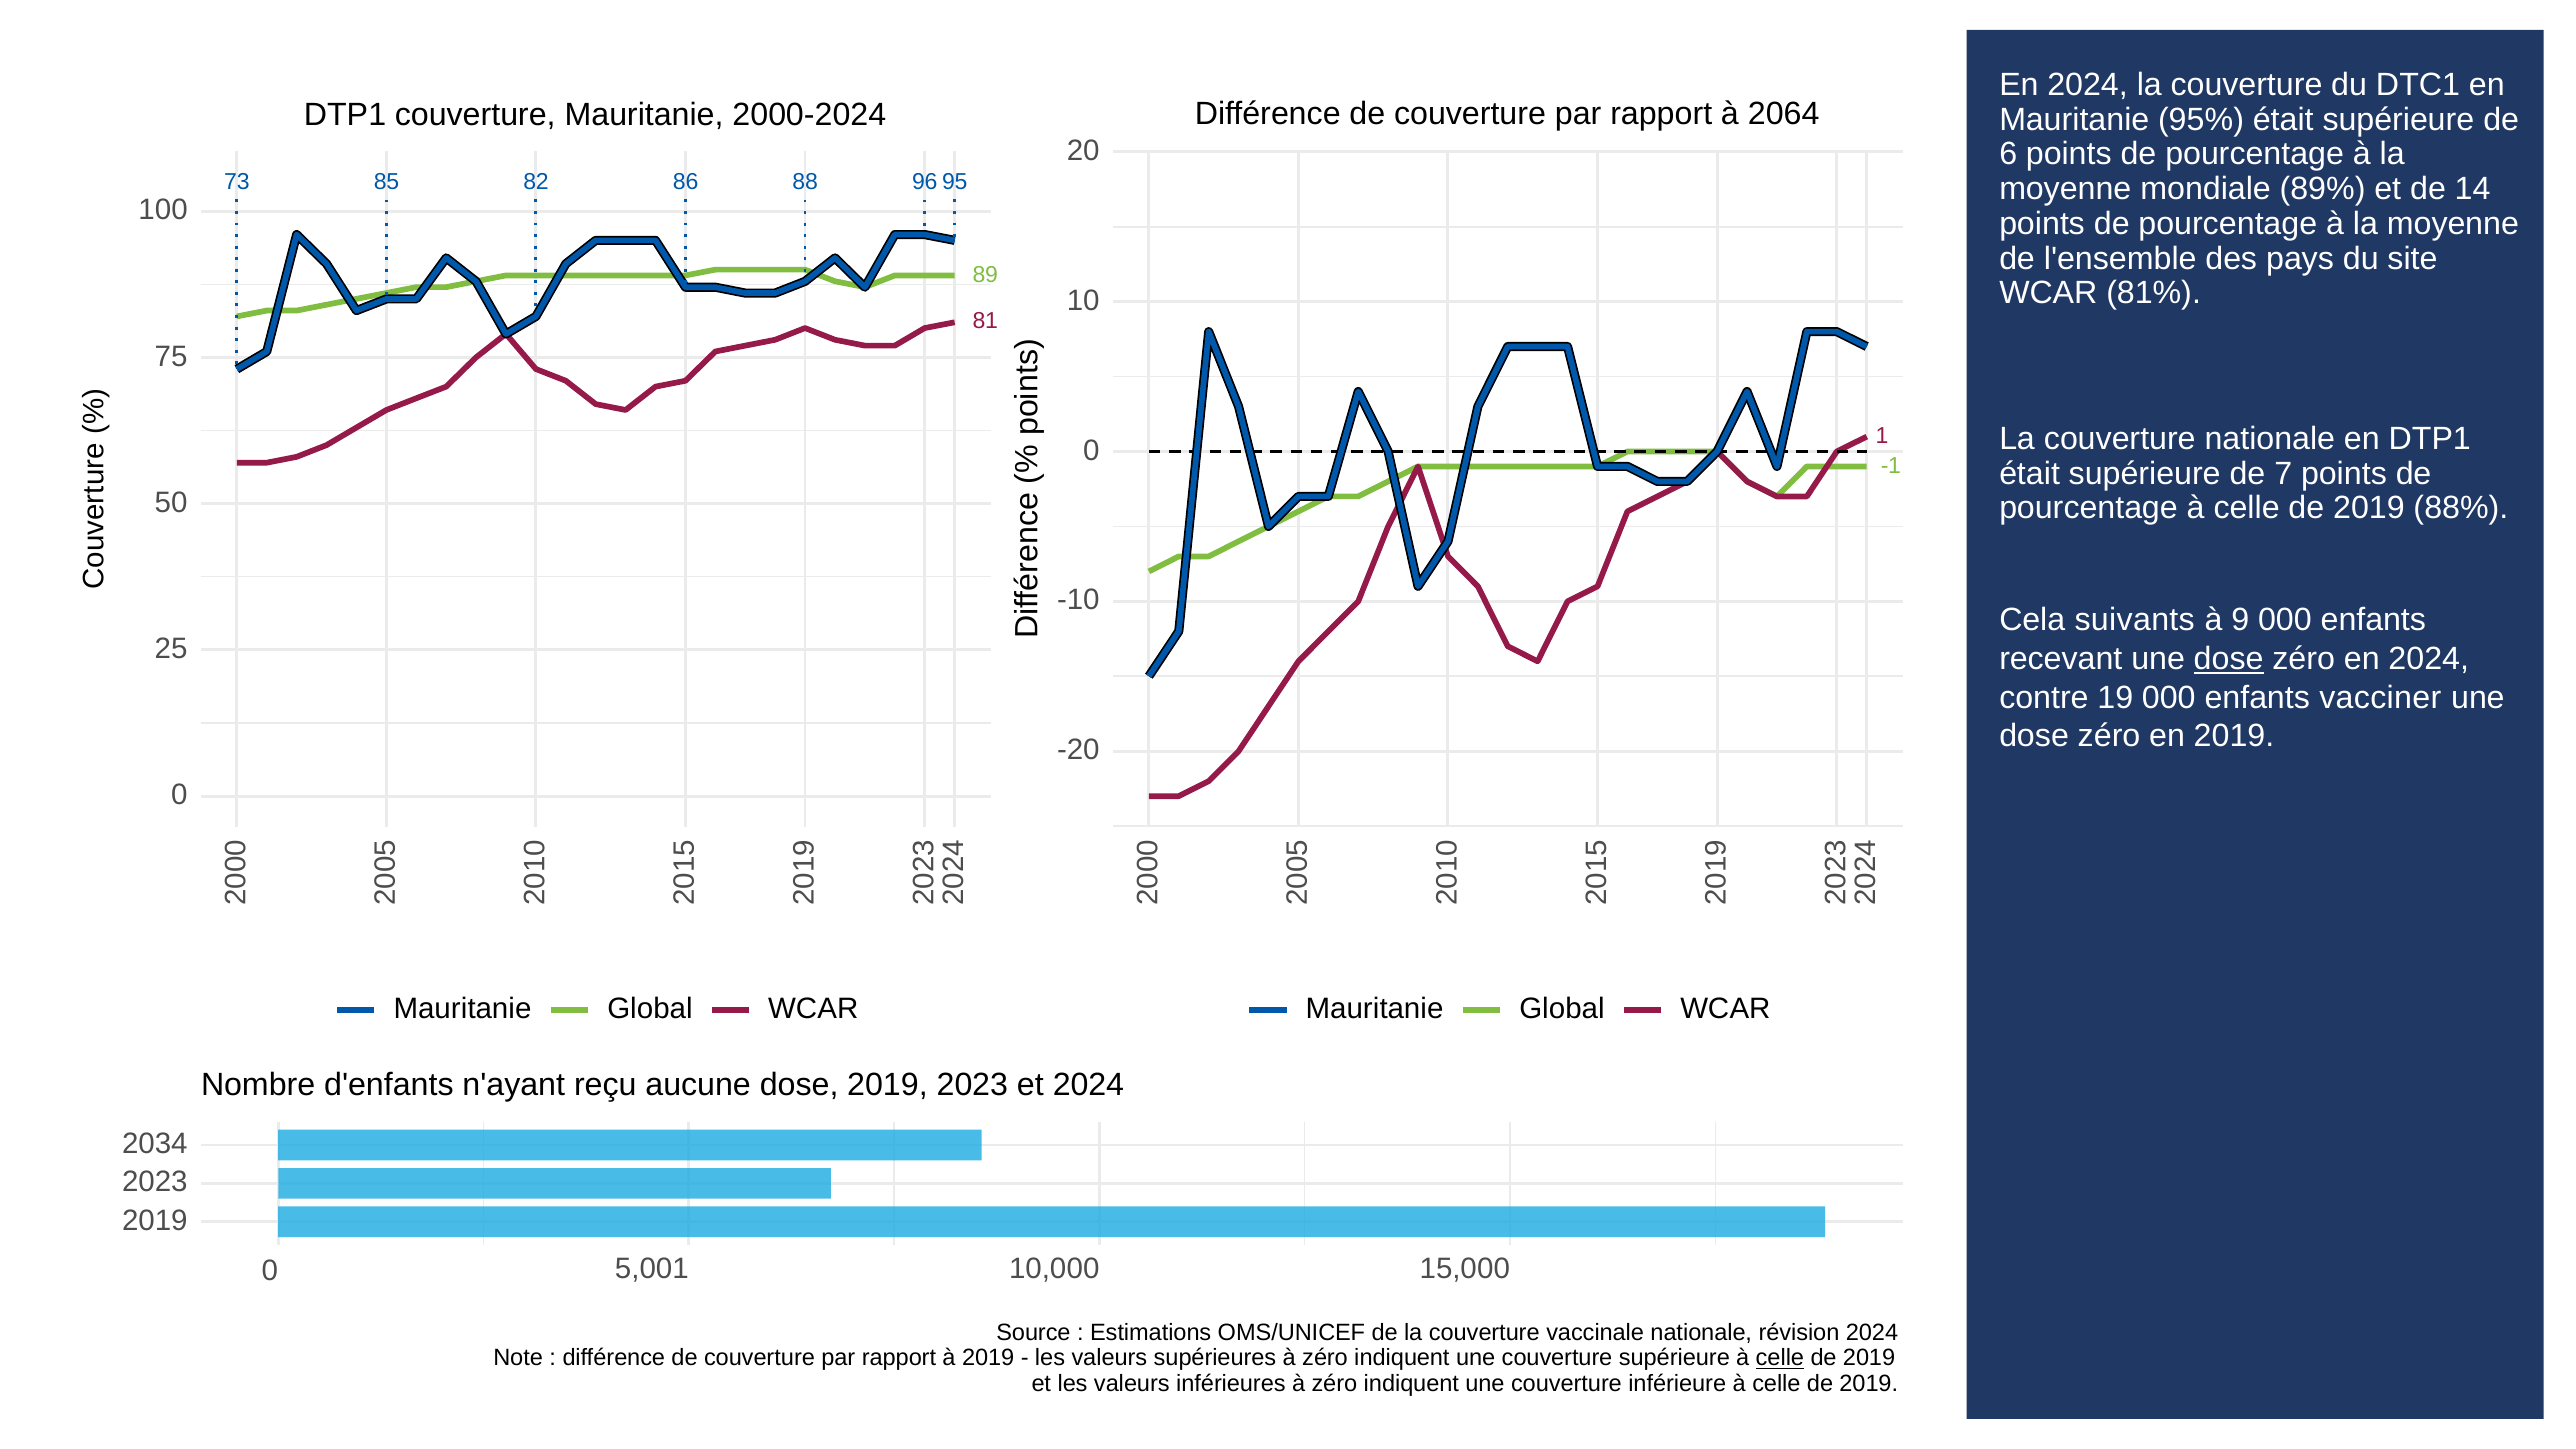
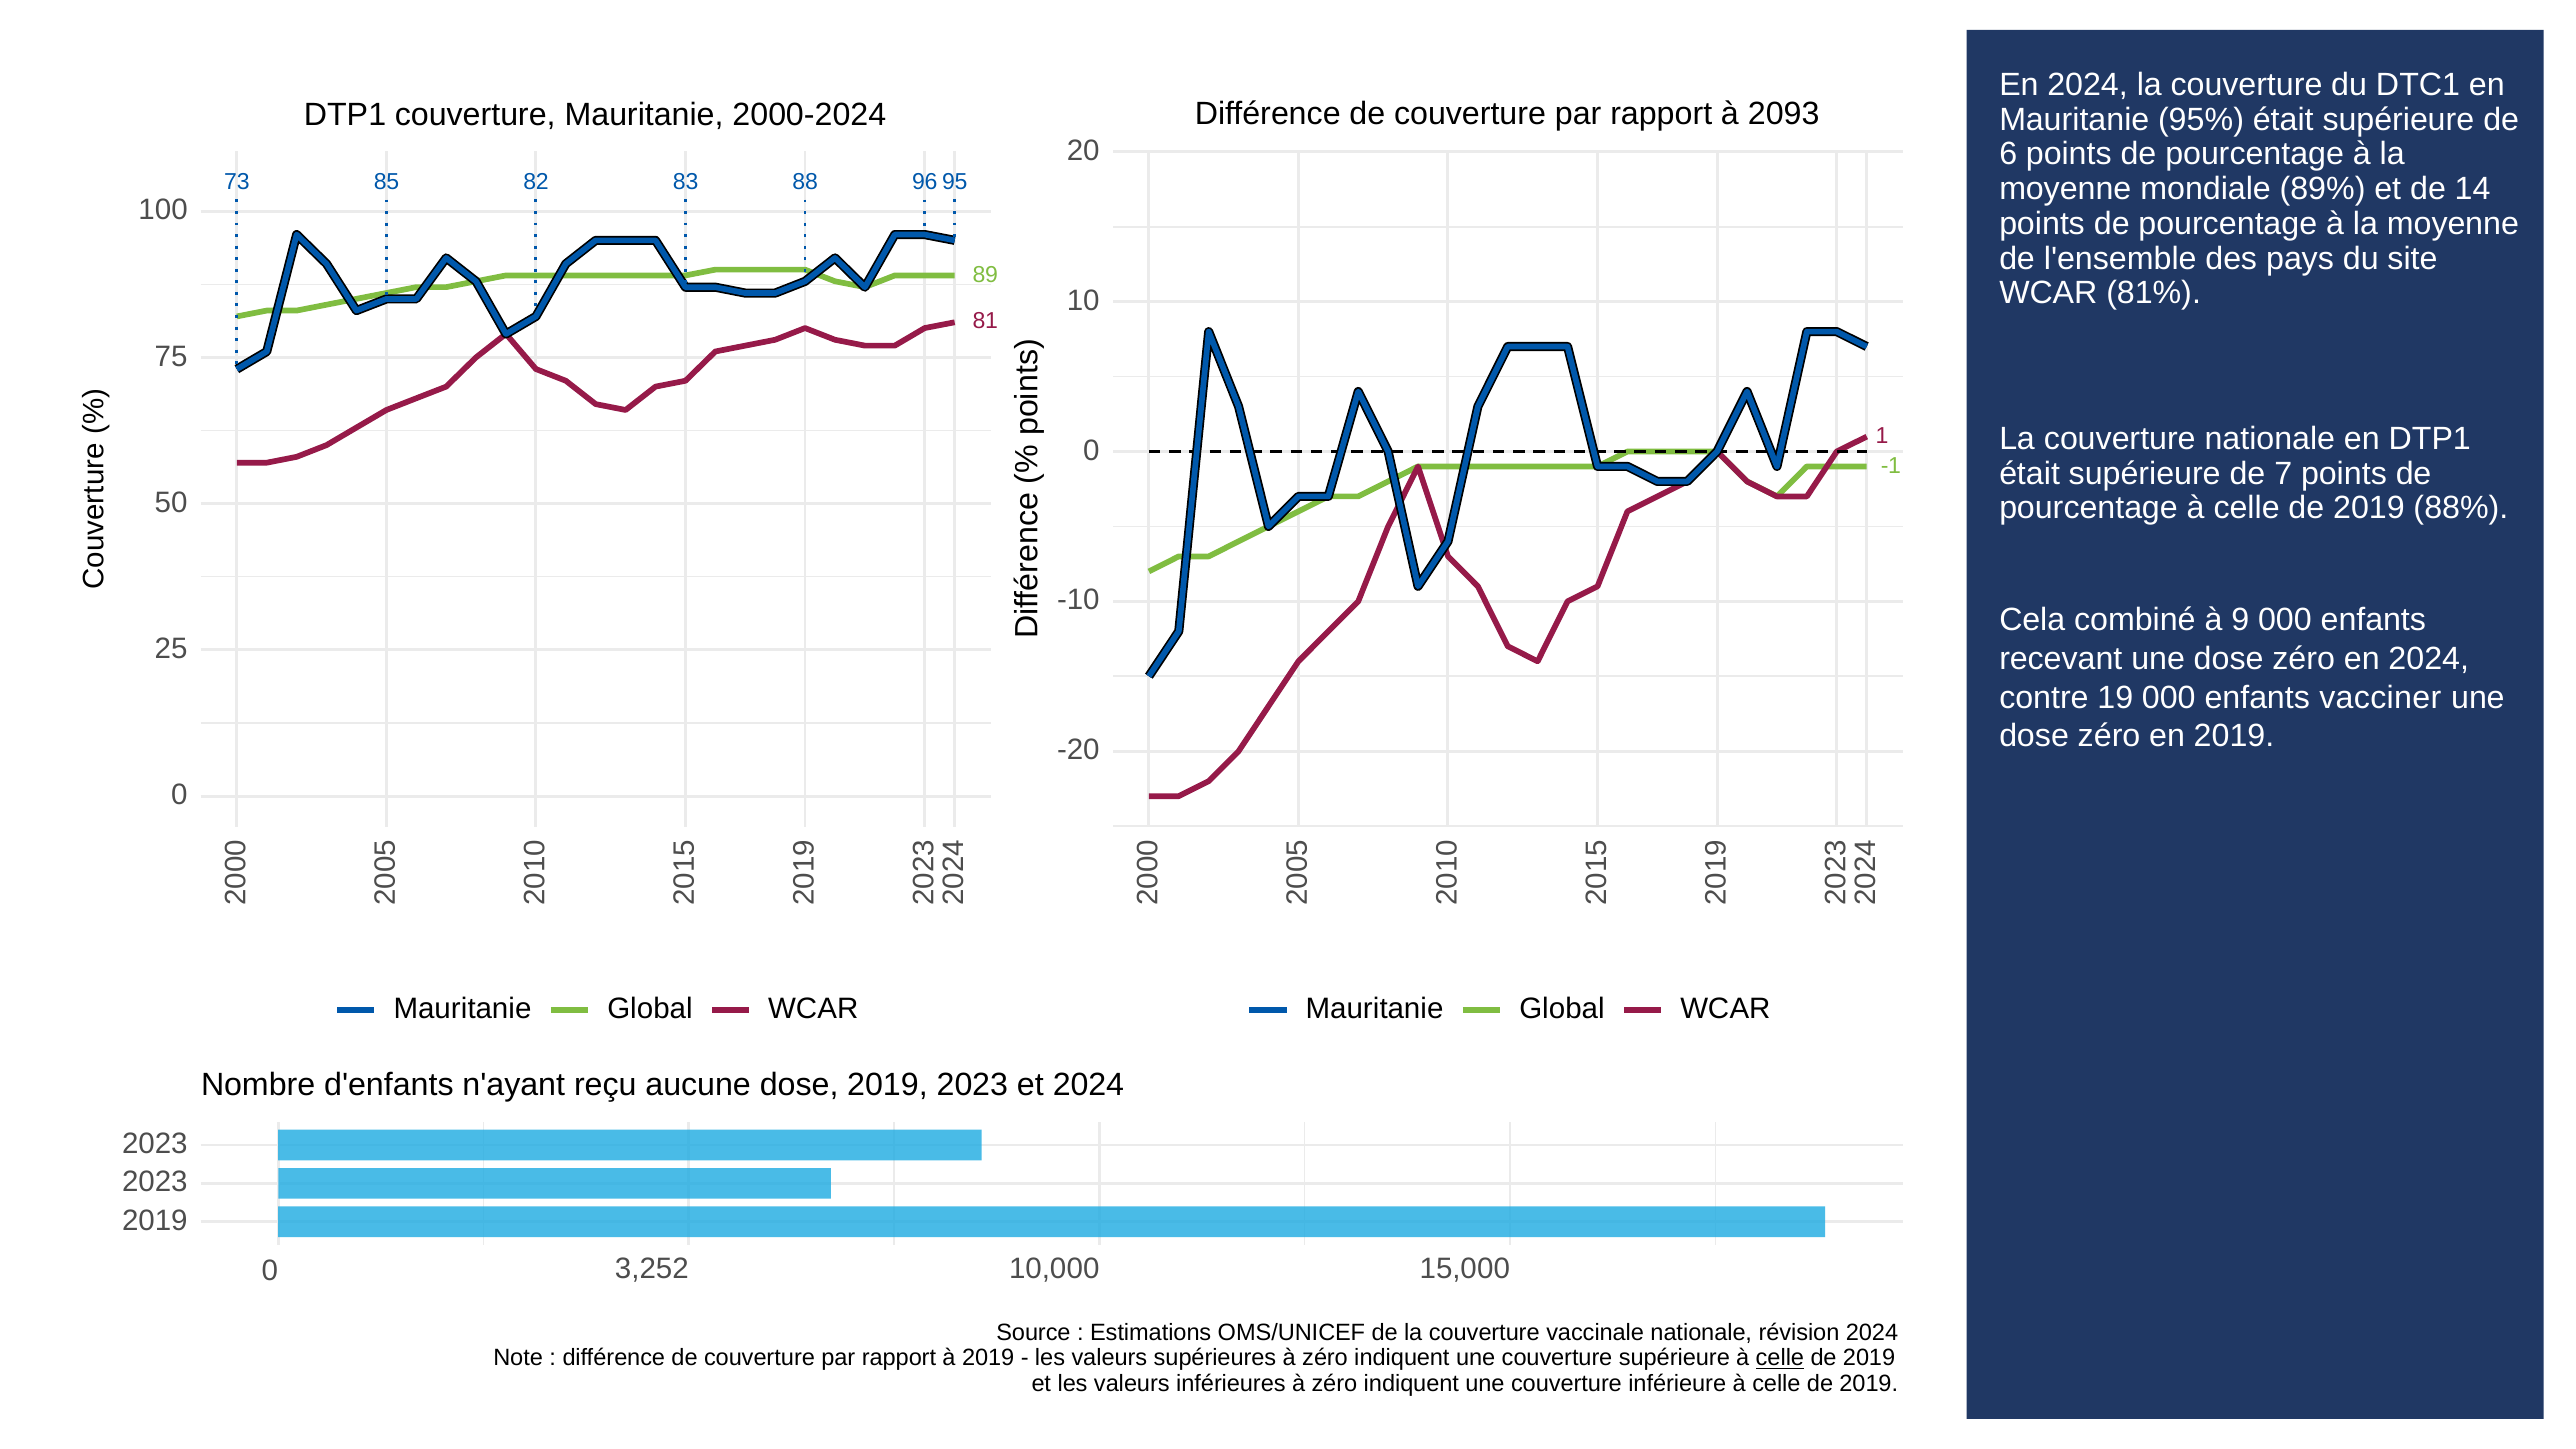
2064: 2064 -> 2093
86: 86 -> 83
suivants: suivants -> combiné
dose at (2229, 659) underline: present -> none
2034 at (155, 1144): 2034 -> 2023
5,001: 5,001 -> 3,252
